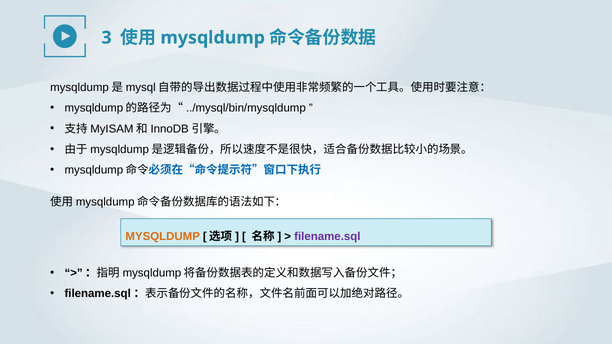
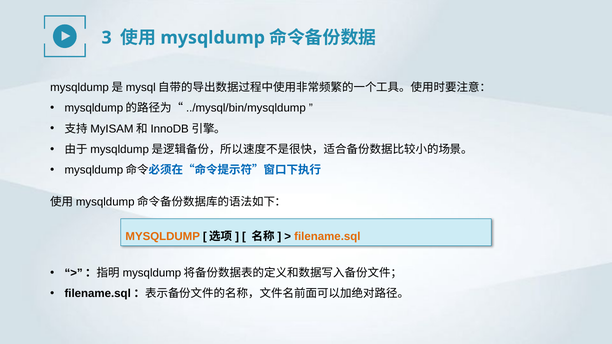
filename.sql colour: purple -> orange
